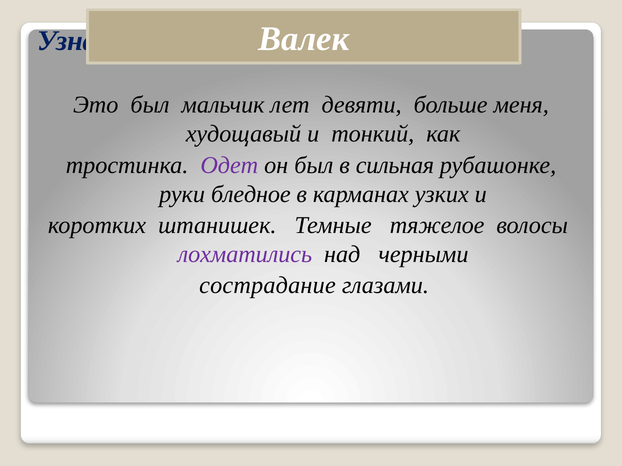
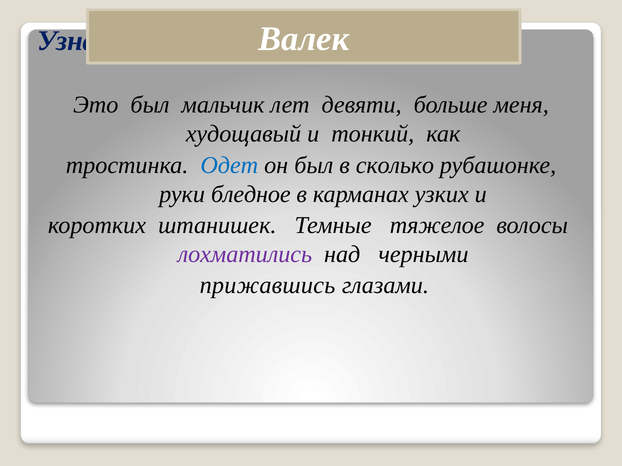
Одет colour: purple -> blue
сильная: сильная -> сколько
сострадание: сострадание -> прижавшись
